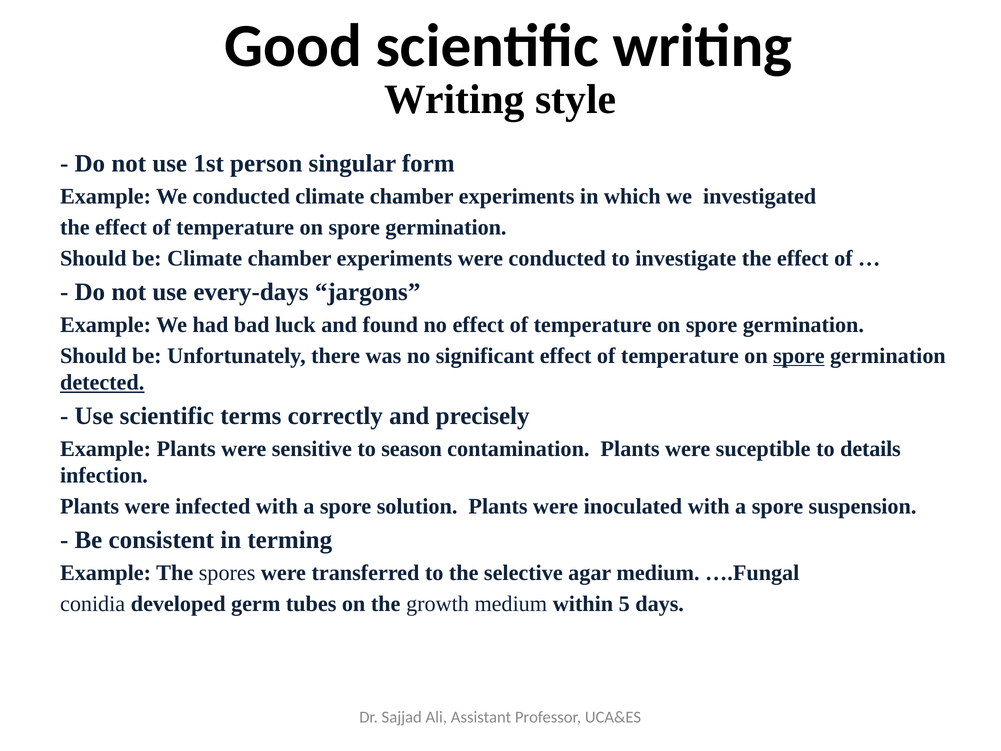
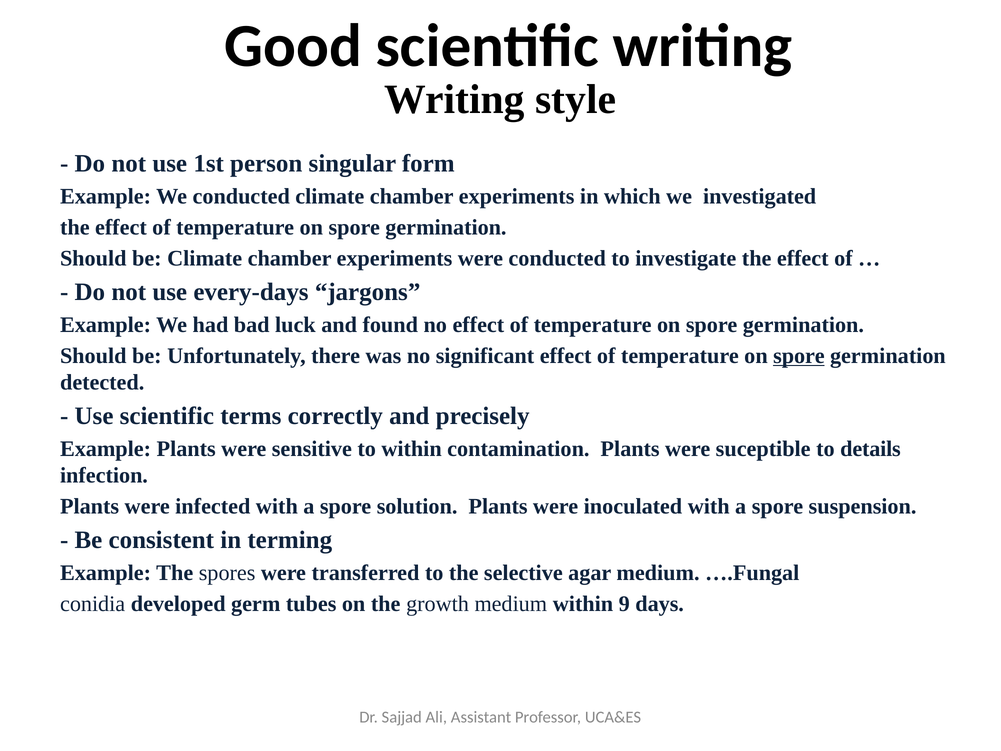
detected underline: present -> none
to season: season -> within
5: 5 -> 9
